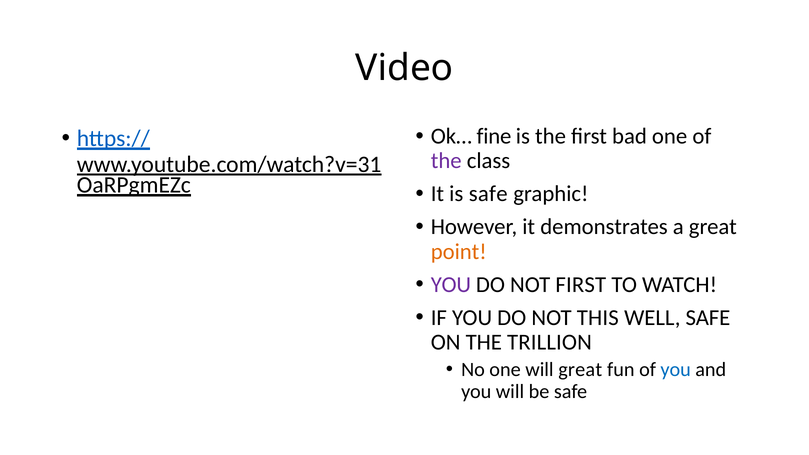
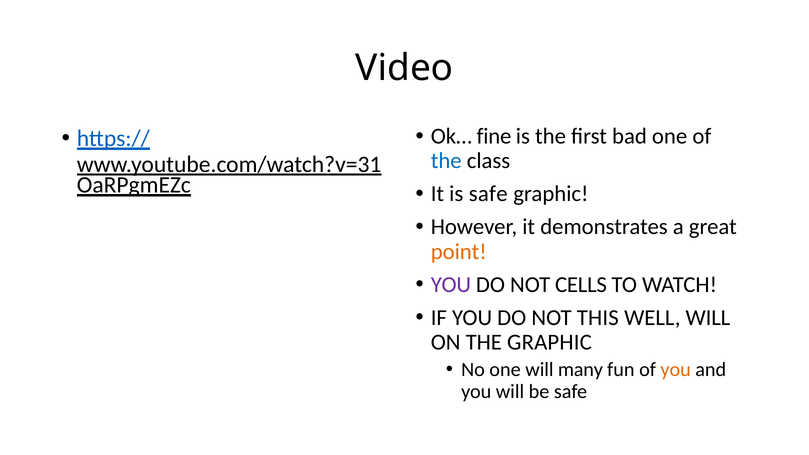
the at (446, 161) colour: purple -> blue
NOT FIRST: FIRST -> CELLS
WELL SAFE: SAFE -> WILL
THE TRILLION: TRILLION -> GRAPHIC
will great: great -> many
you at (676, 370) colour: blue -> orange
